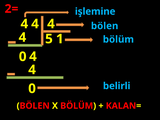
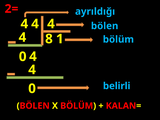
işlemine: işlemine -> ayrıldığı
5: 5 -> 8
